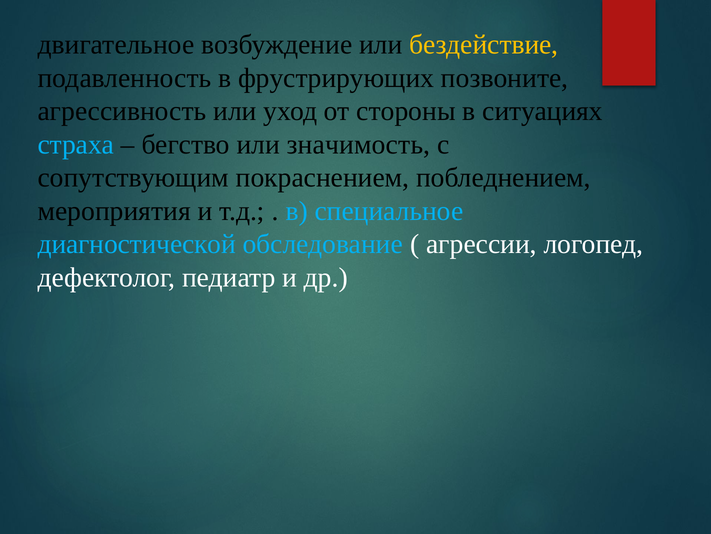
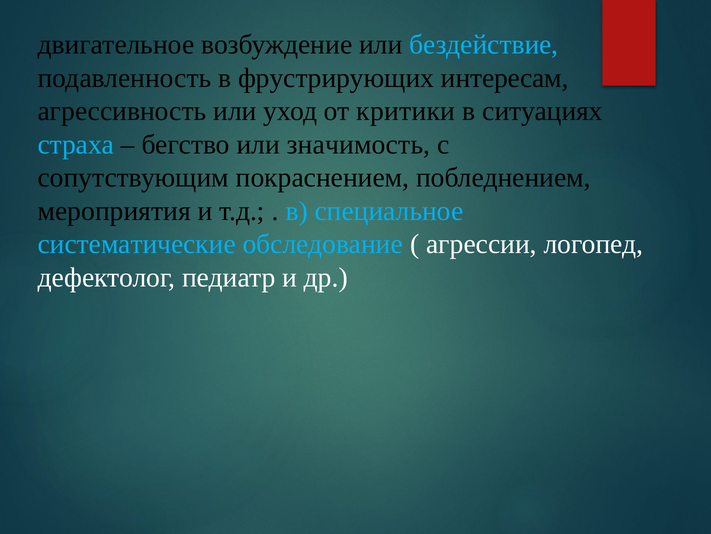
бездействие colour: yellow -> light blue
позвоните: позвоните -> интересам
стороны: стороны -> критики
диагностической: диагностической -> систематические
